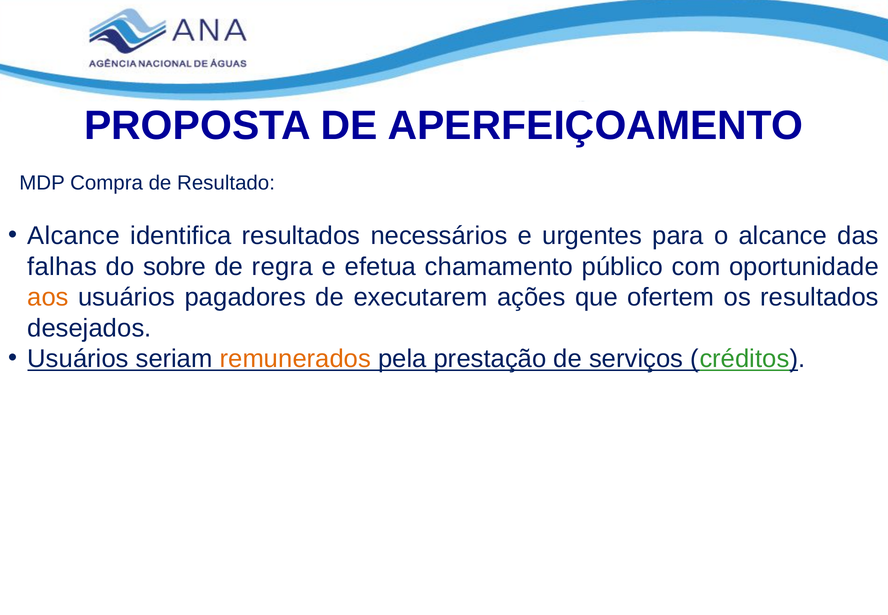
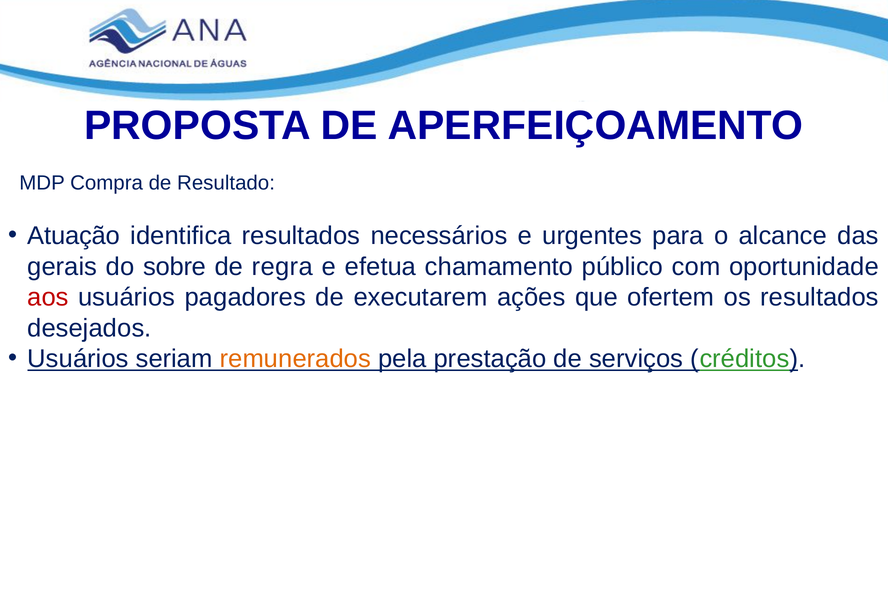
Alcance at (74, 236): Alcance -> Atuação
falhas: falhas -> gerais
aos colour: orange -> red
